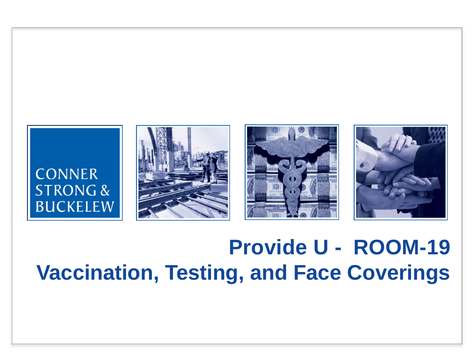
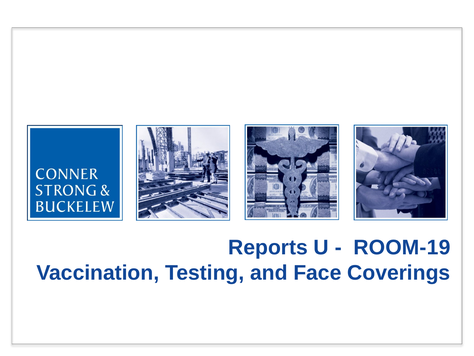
Provide: Provide -> Reports
